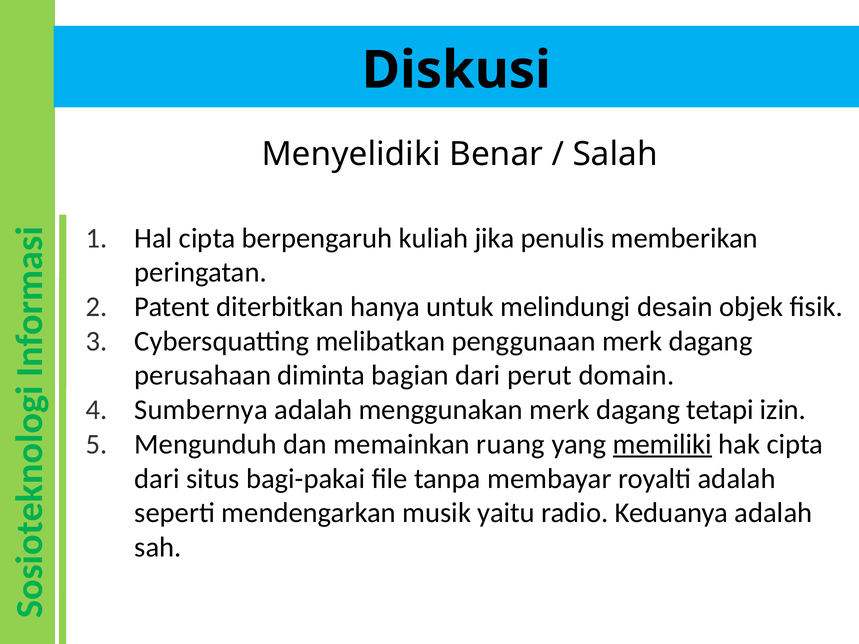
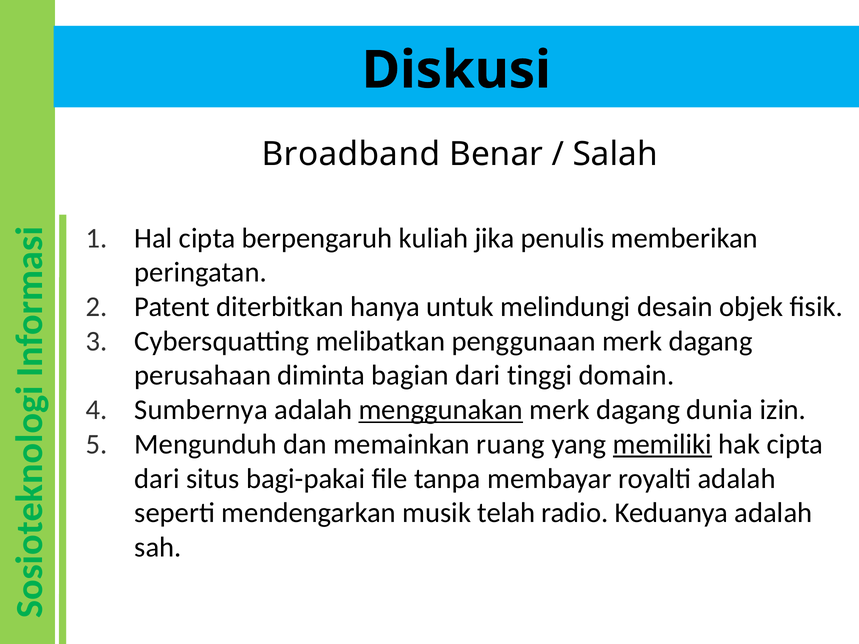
Menyelidiki: Menyelidiki -> Broadband
perut: perut -> tinggi
menggunakan underline: none -> present
tetapi: tetapi -> dunia
yaitu: yaitu -> telah
